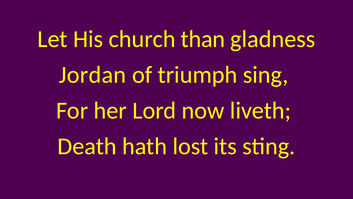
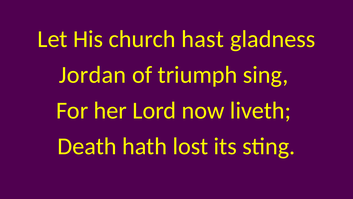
than: than -> hast
